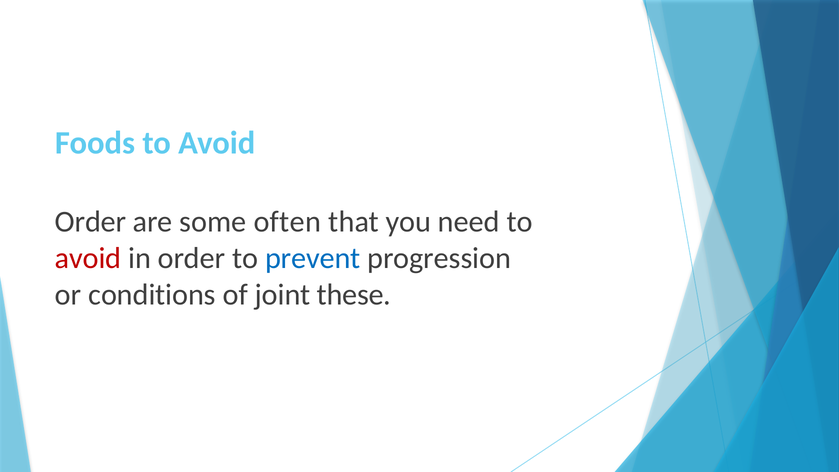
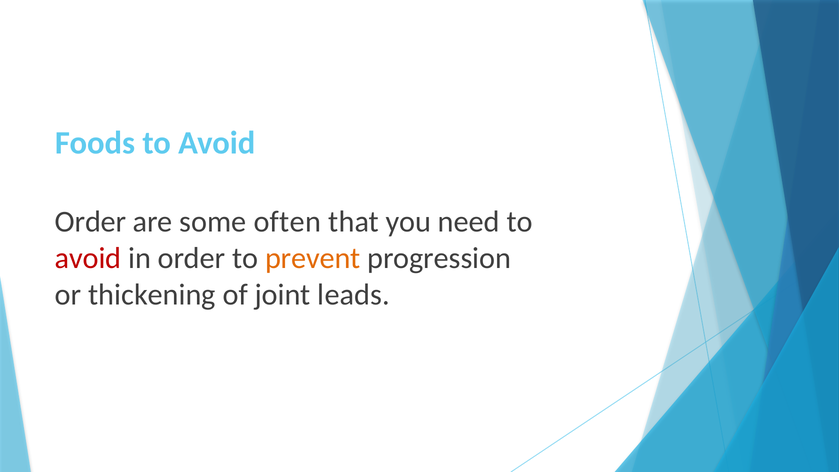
prevent colour: blue -> orange
conditions: conditions -> thickening
these: these -> leads
